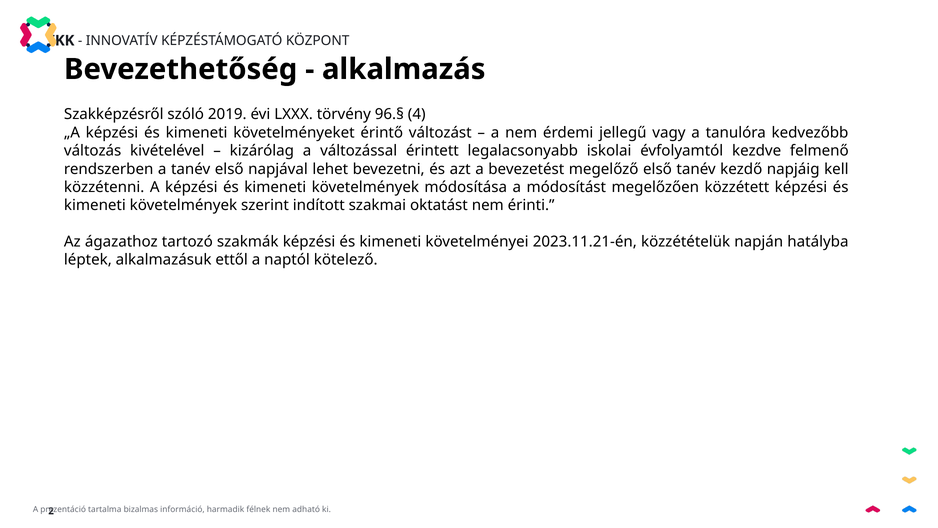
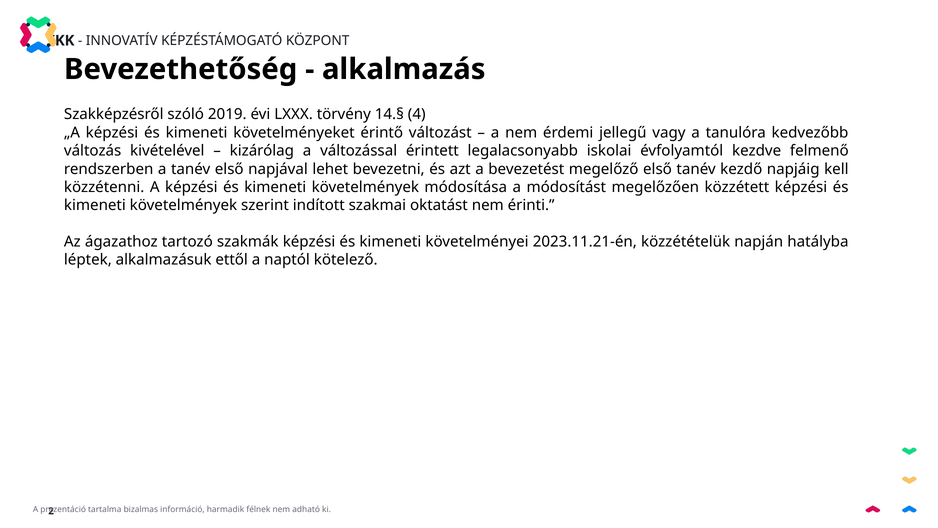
96.§: 96.§ -> 14.§
